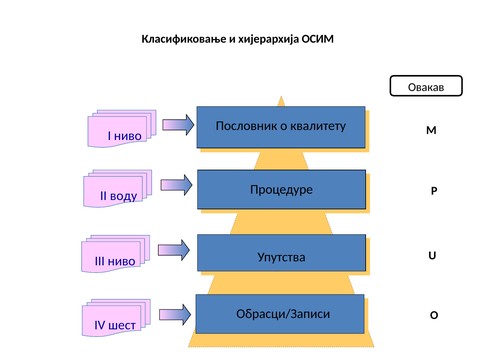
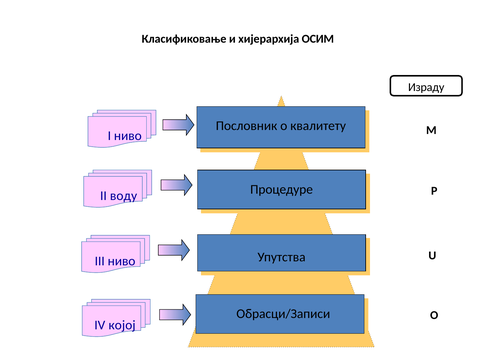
Овакав: Овакав -> Израду
шест: шест -> којој
